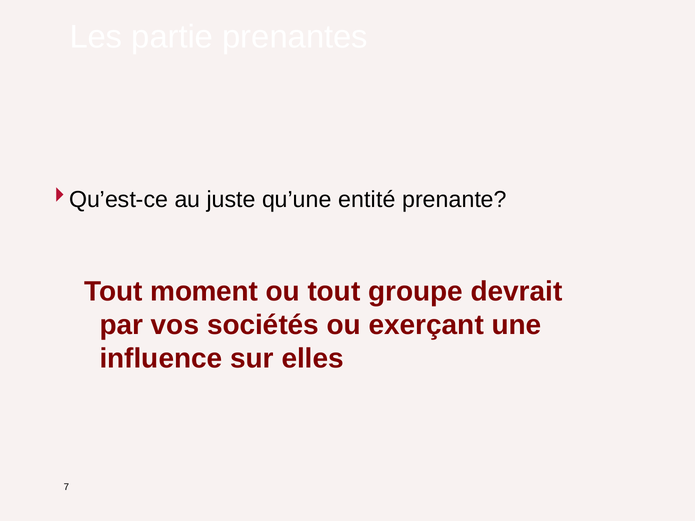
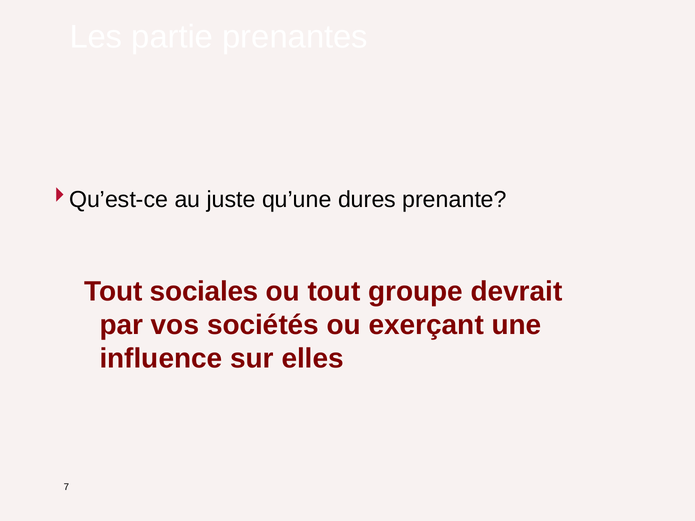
entité: entité -> dures
moment: moment -> sociales
